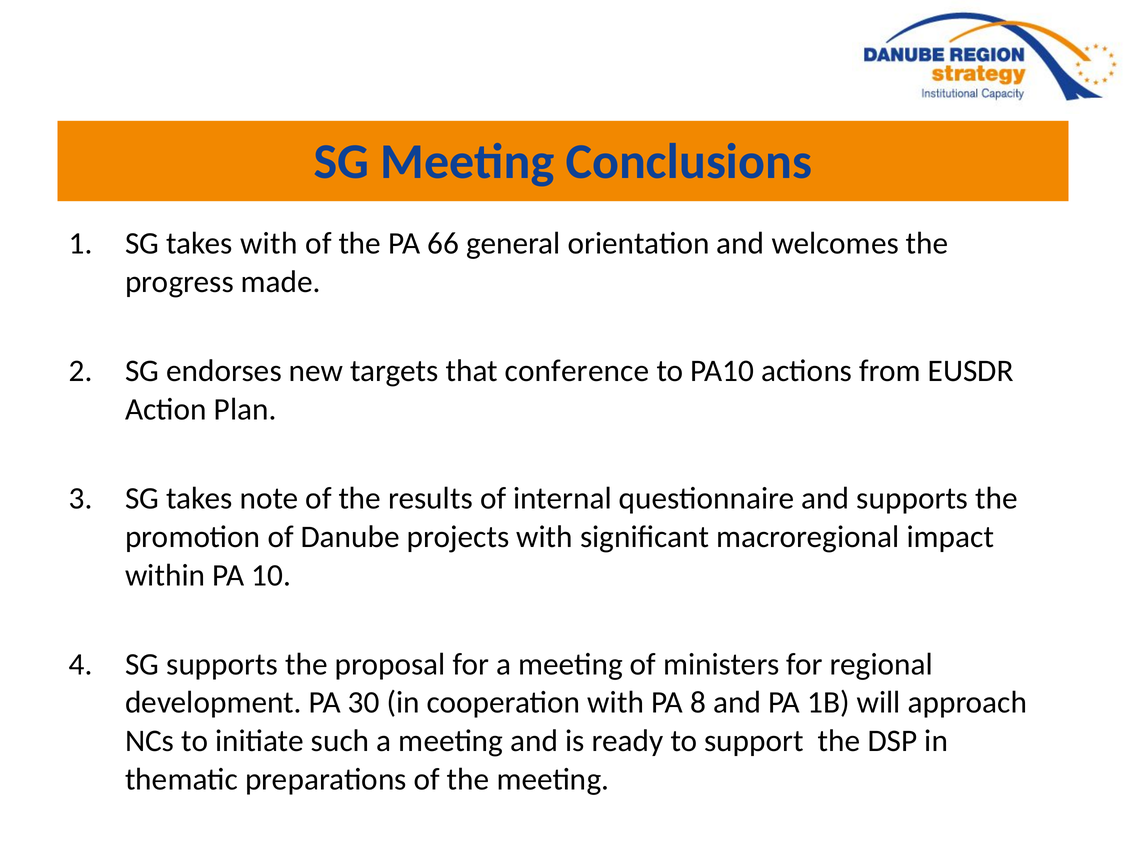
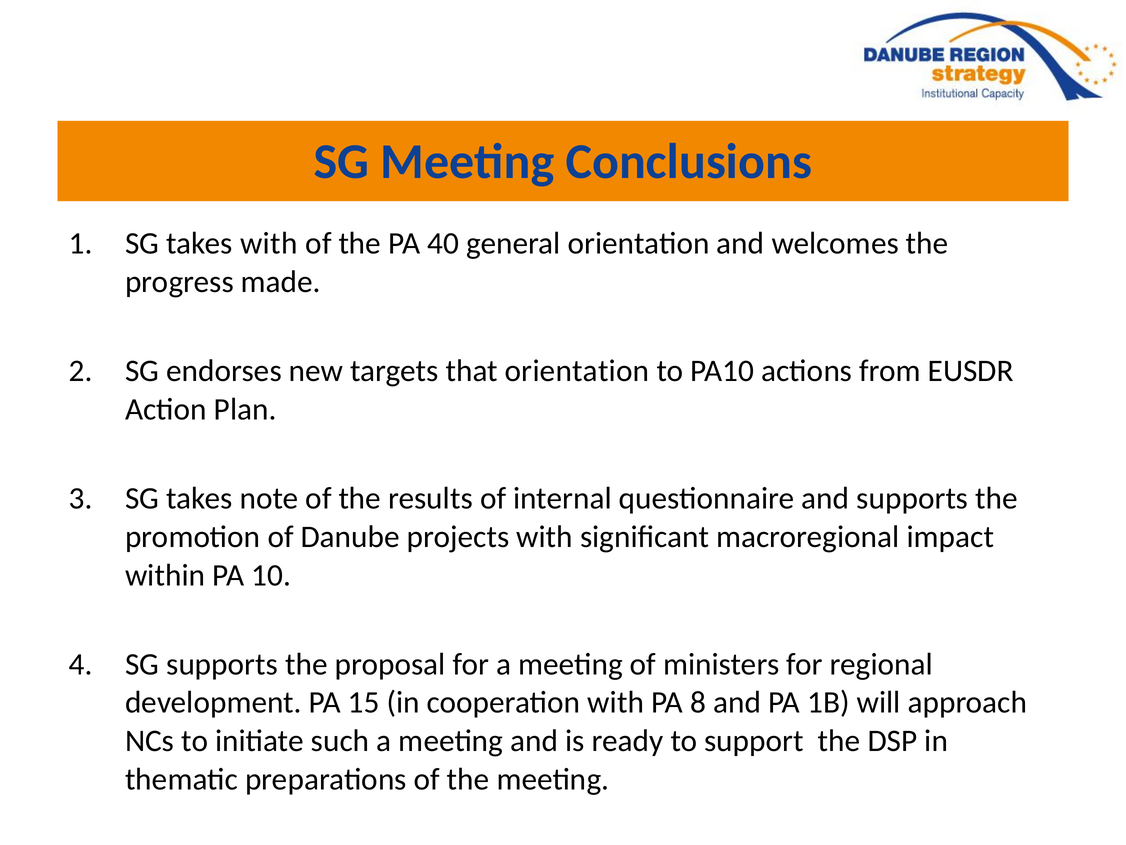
66: 66 -> 40
that conference: conference -> orientation
30: 30 -> 15
